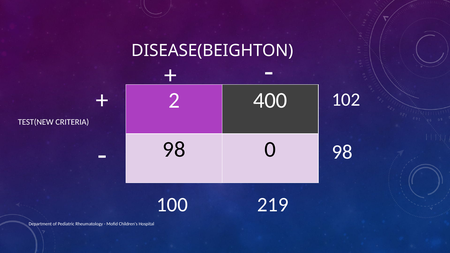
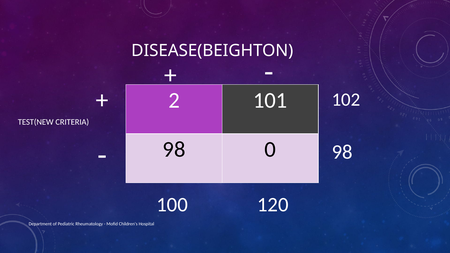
400: 400 -> 101
219: 219 -> 120
